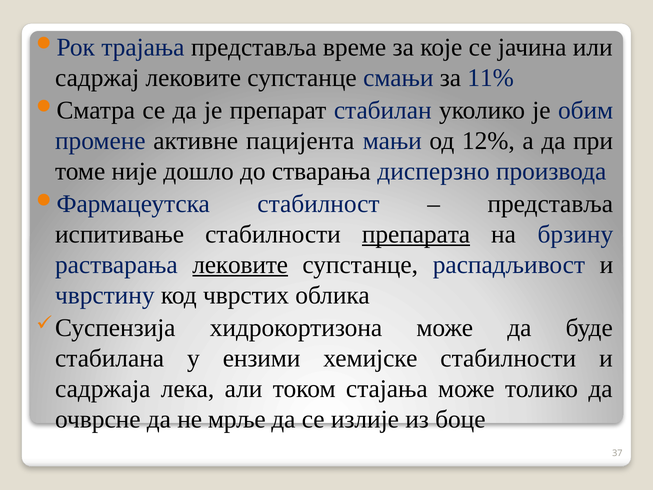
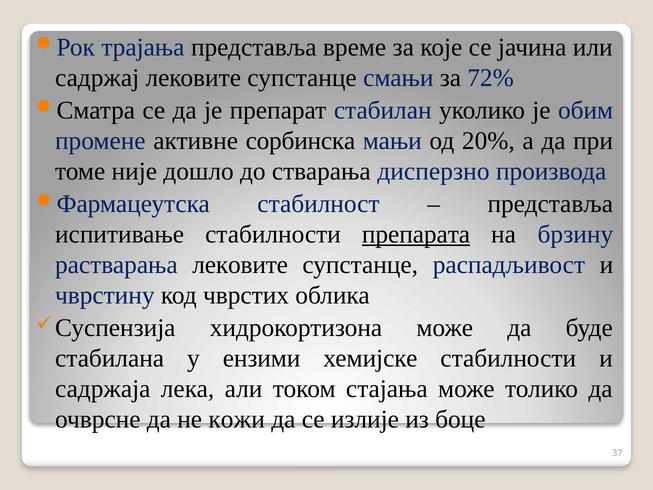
11%: 11% -> 72%
пацијента: пацијента -> сорбинска
12%: 12% -> 20%
лековите at (240, 265) underline: present -> none
мрље: мрље -> кожи
